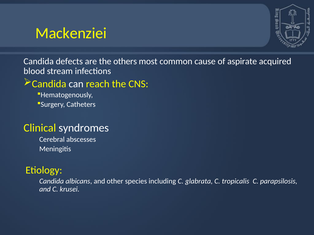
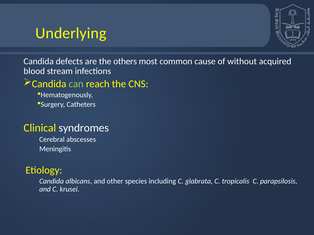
Mackenziei: Mackenziei -> Underlying
aspirate: aspirate -> without
can colour: white -> light green
